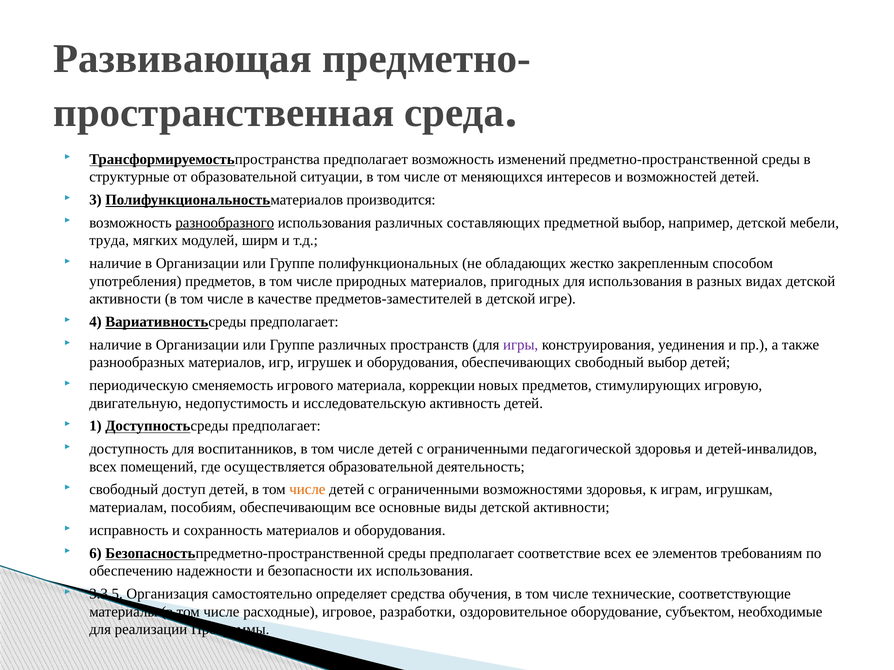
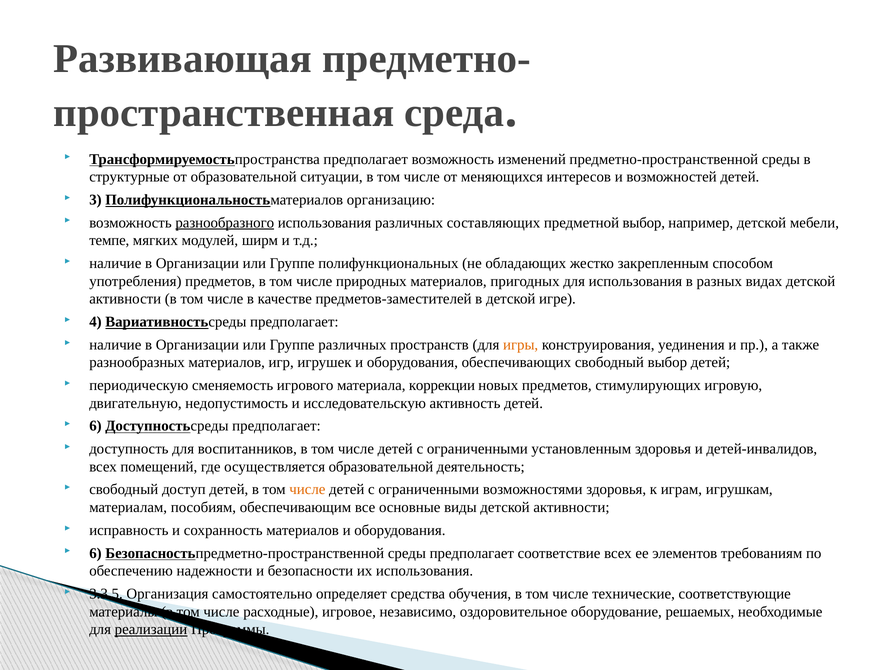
производится: производится -> организацию
труда: труда -> темпе
игры colour: purple -> orange
1 at (95, 426): 1 -> 6
педагогической: педагогической -> установленным
разработки: разработки -> независимо
субъектом: субъектом -> решаемых
реализации underline: none -> present
